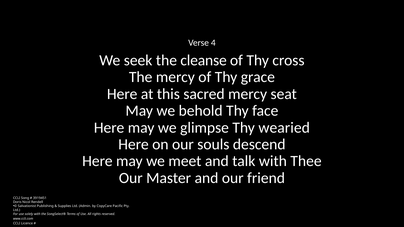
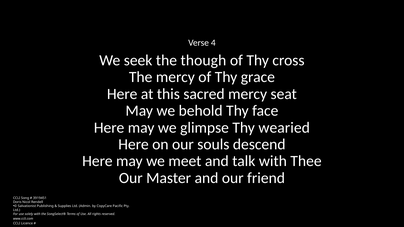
cleanse: cleanse -> though
